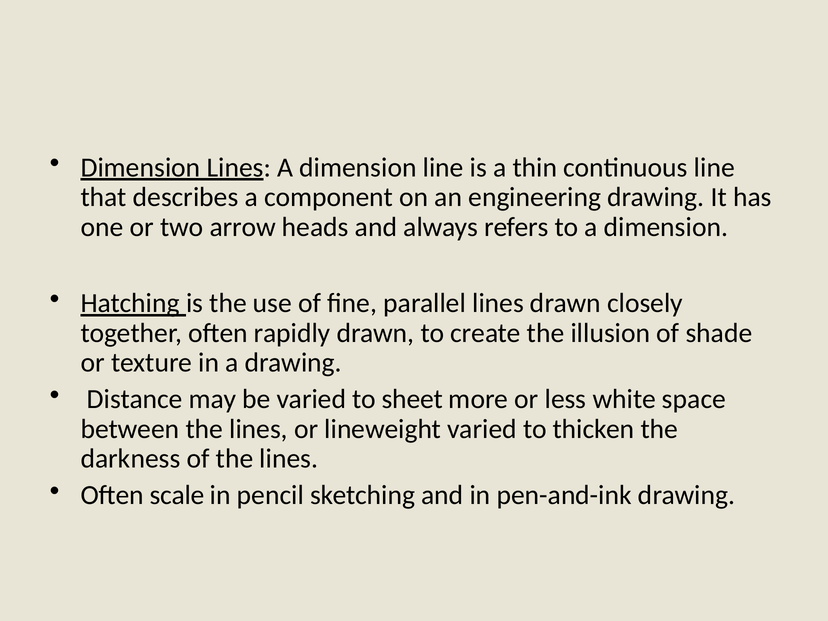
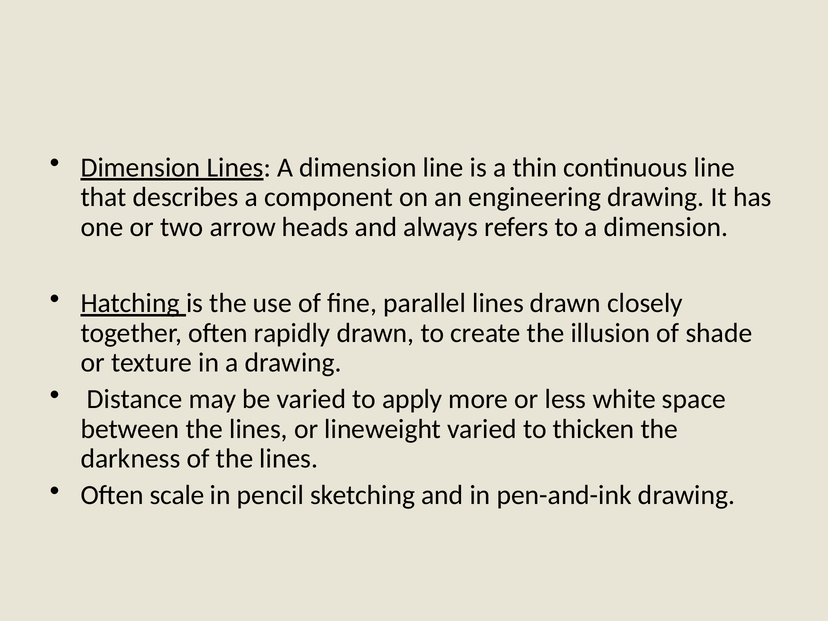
sheet: sheet -> apply
